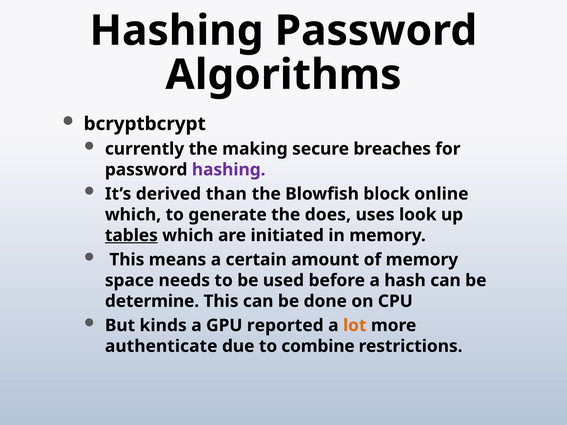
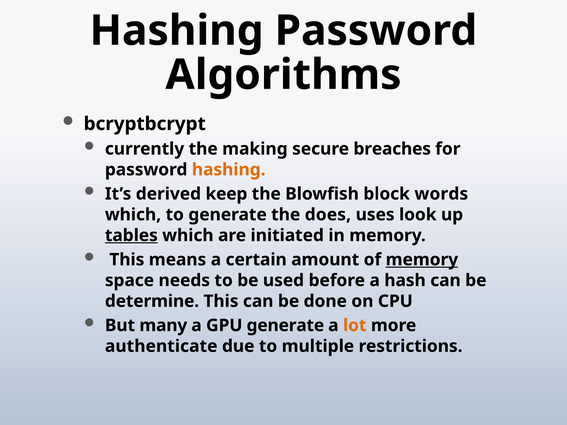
hashing at (229, 170) colour: purple -> orange
than: than -> keep
online: online -> words
memory at (422, 260) underline: none -> present
kinds: kinds -> many
GPU reported: reported -> generate
combine: combine -> multiple
